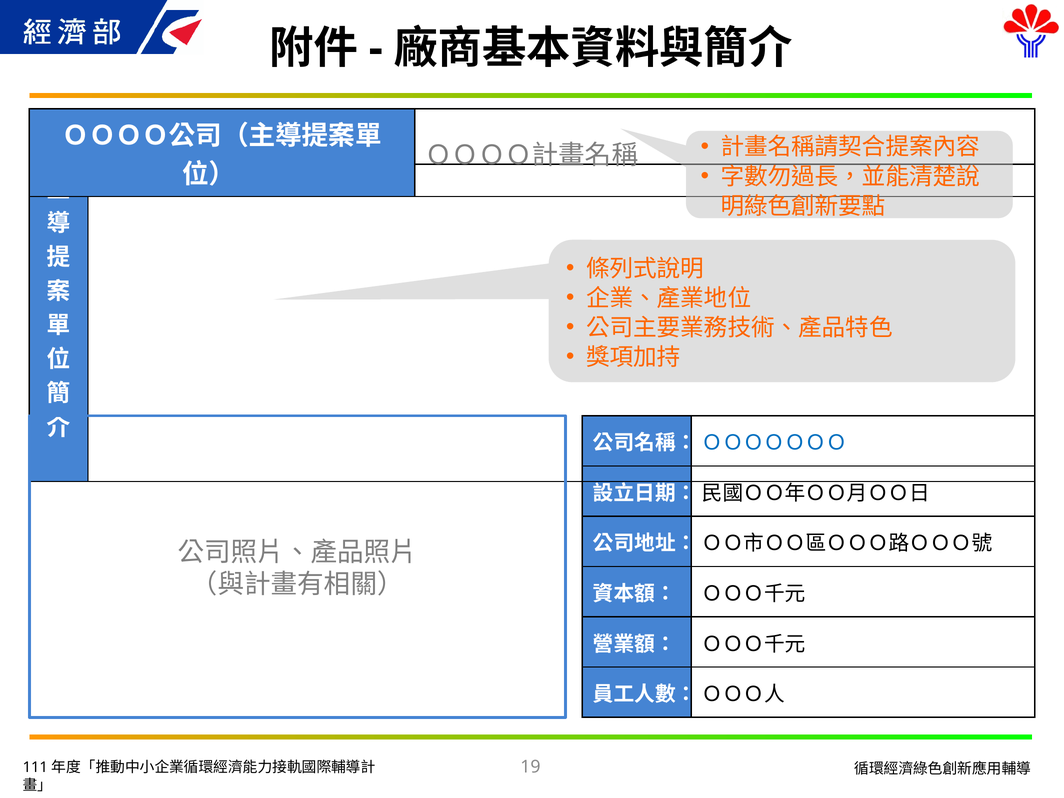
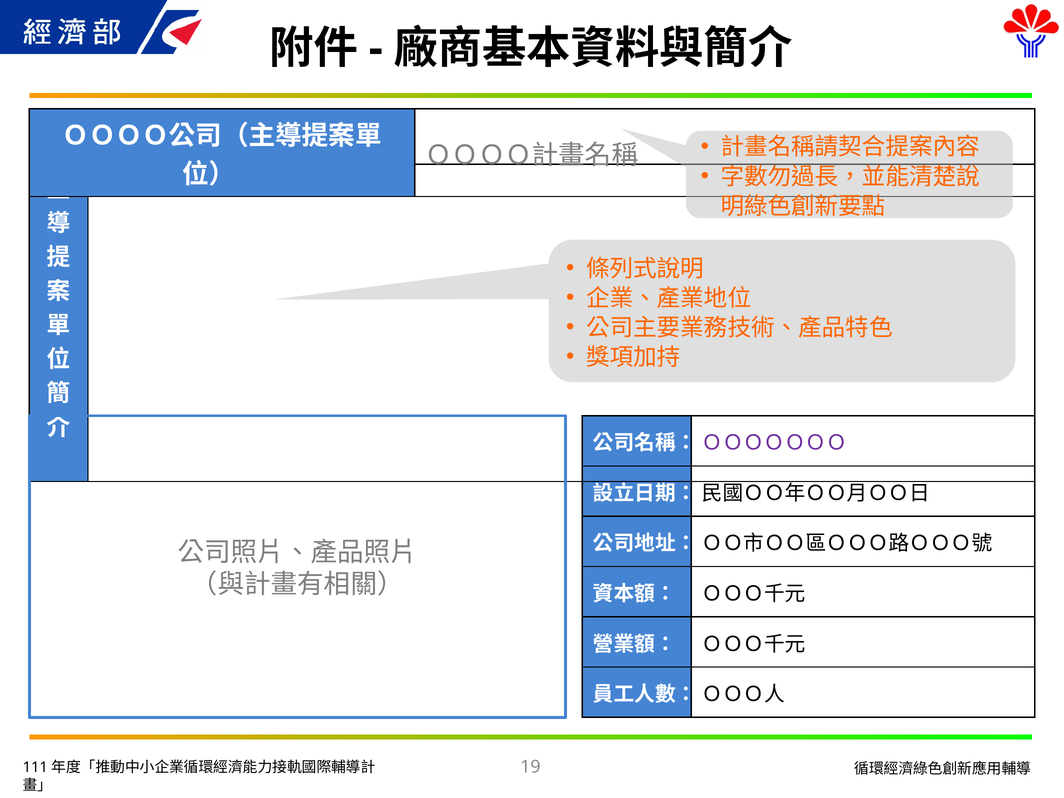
ＯＯＯＯＯＯＯ colour: blue -> purple
